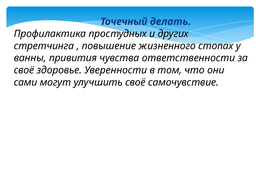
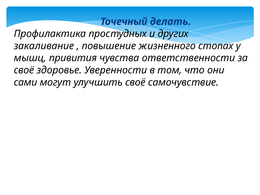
стретчинга: стретчинга -> закаливание
ванны: ванны -> мышц
